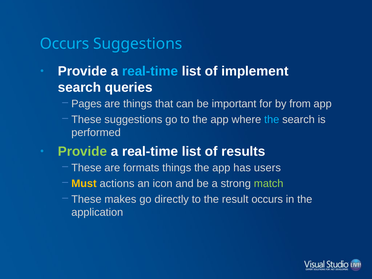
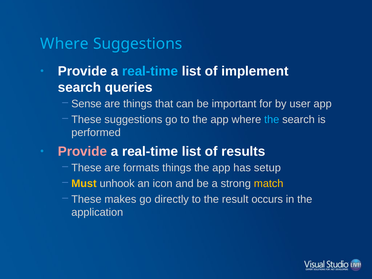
Occurs at (65, 44): Occurs -> Where
Pages: Pages -> Sense
from: from -> user
Provide at (82, 151) colour: light green -> pink
users: users -> setup
actions: actions -> unhook
match colour: light green -> yellow
